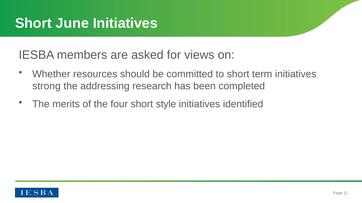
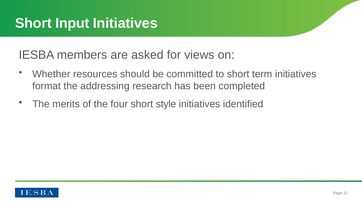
June: June -> Input
strong: strong -> format
